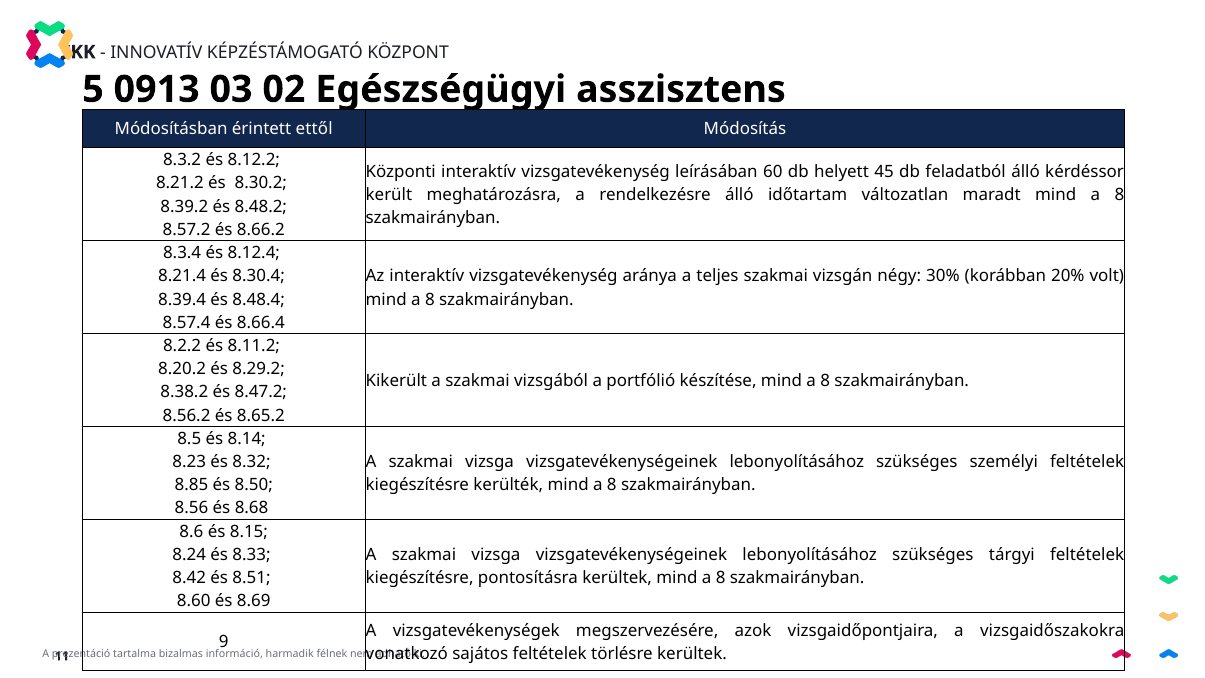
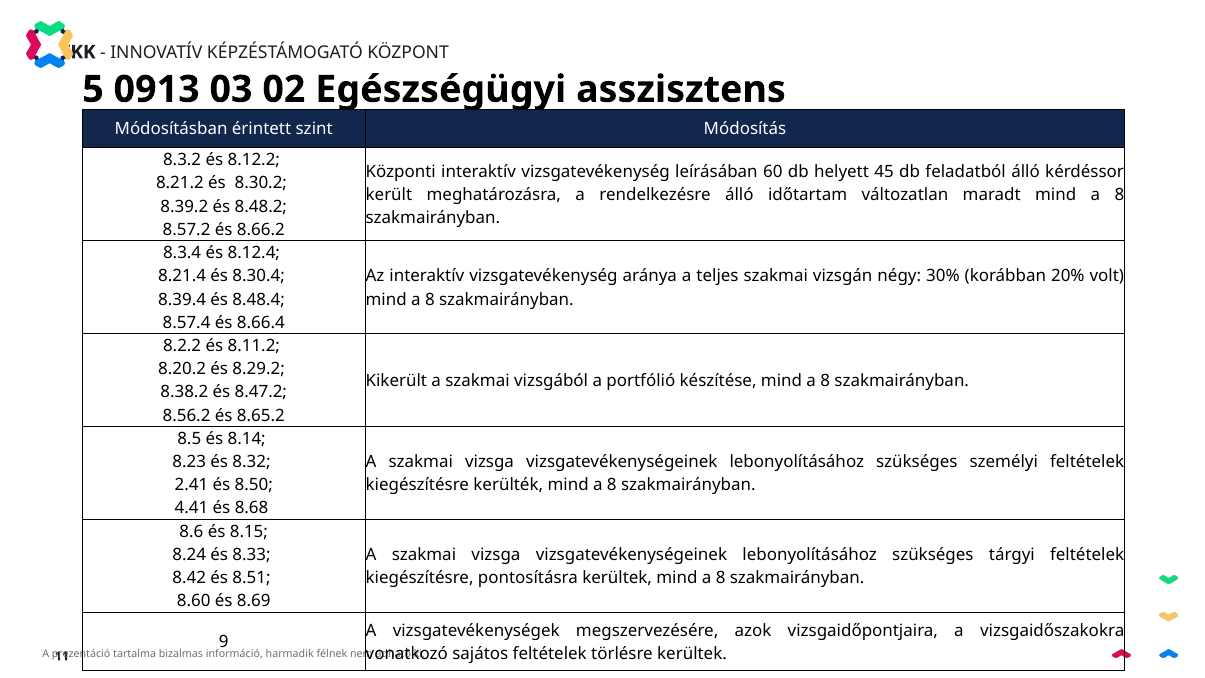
ettől: ettől -> szint
8.85: 8.85 -> 2.41
8.56: 8.56 -> 4.41
